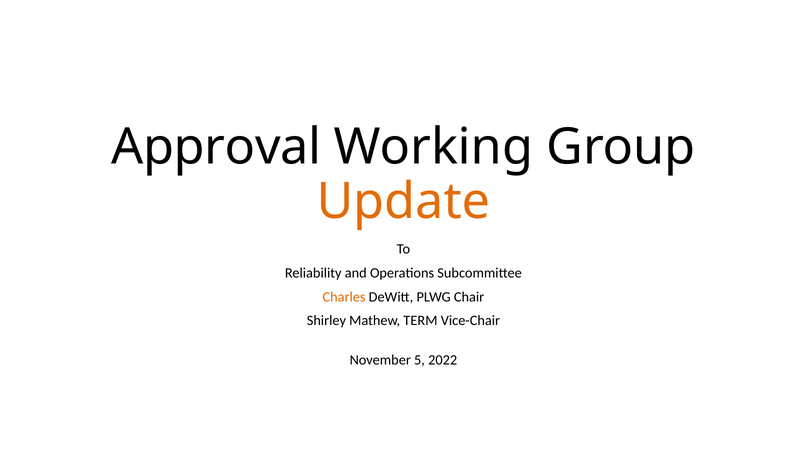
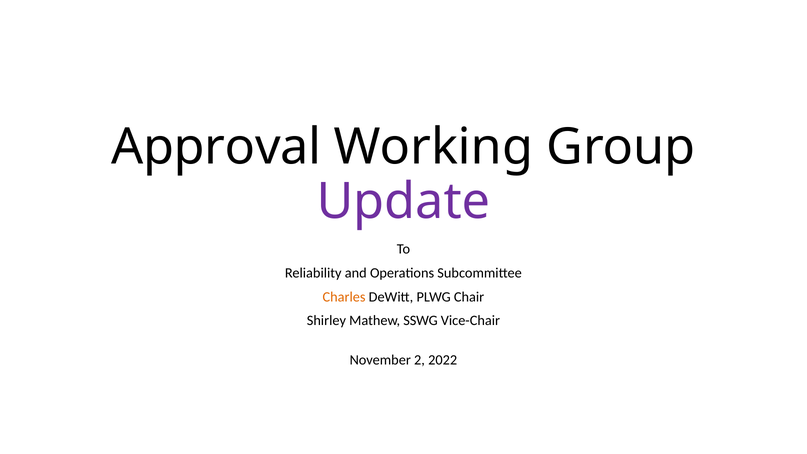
Update colour: orange -> purple
TERM: TERM -> SSWG
5: 5 -> 2
